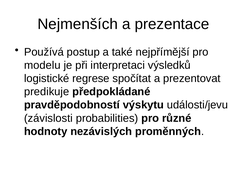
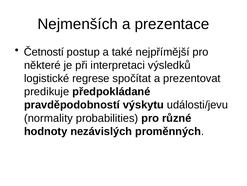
Používá: Používá -> Četností
modelu: modelu -> některé
závislosti: závislosti -> normality
